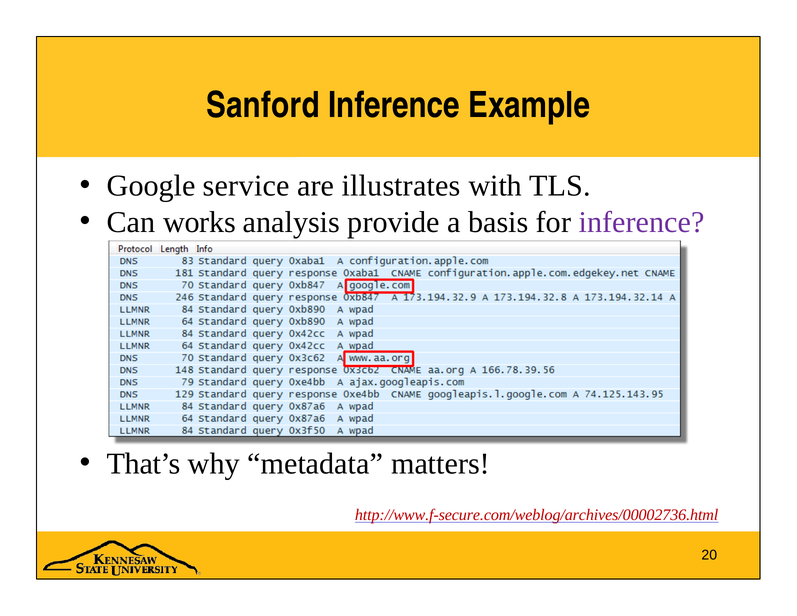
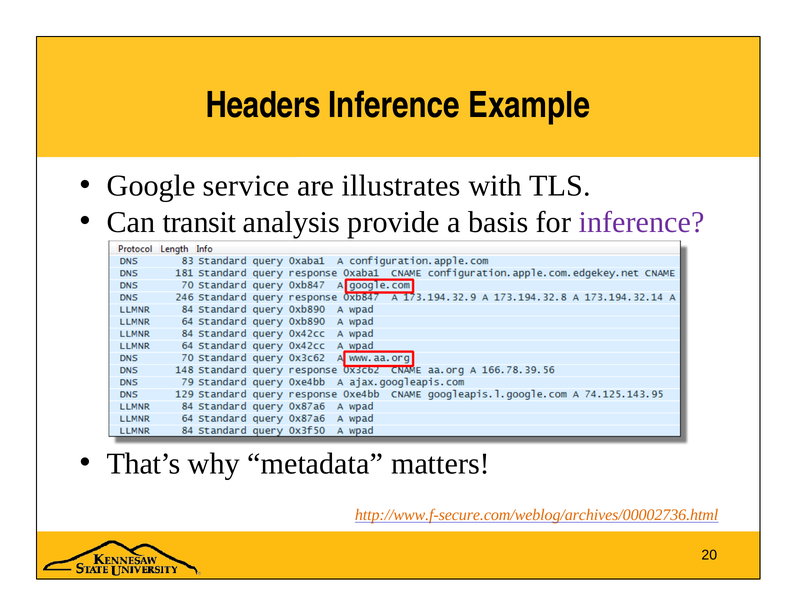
Sanford: Sanford -> Headers
works: works -> transit
http://www.f-secure.com/weblog/archives/00002736.html colour: red -> orange
